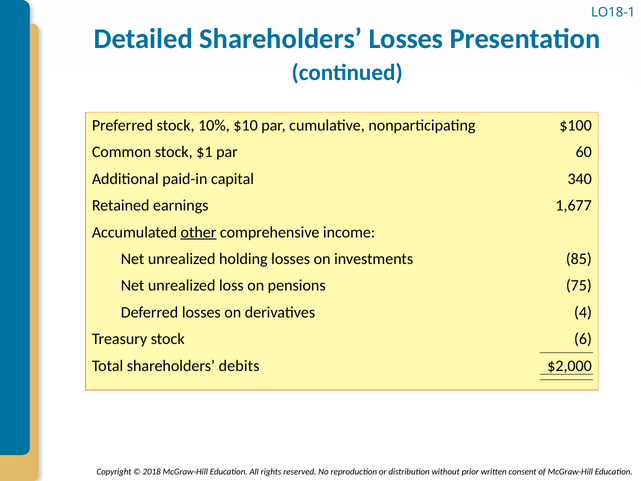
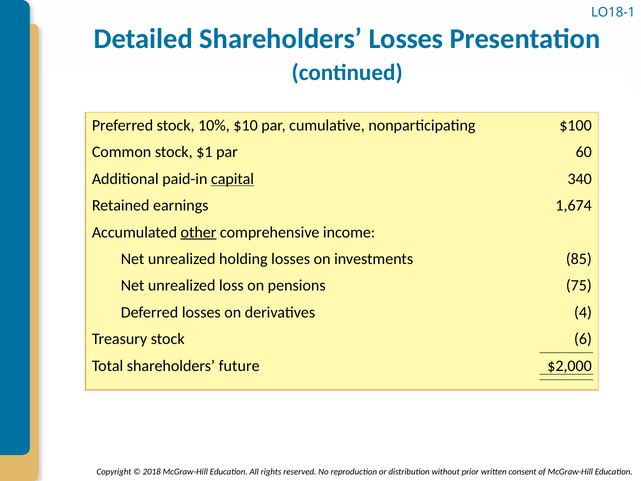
capital underline: none -> present
1,677: 1,677 -> 1,674
debits: debits -> future
